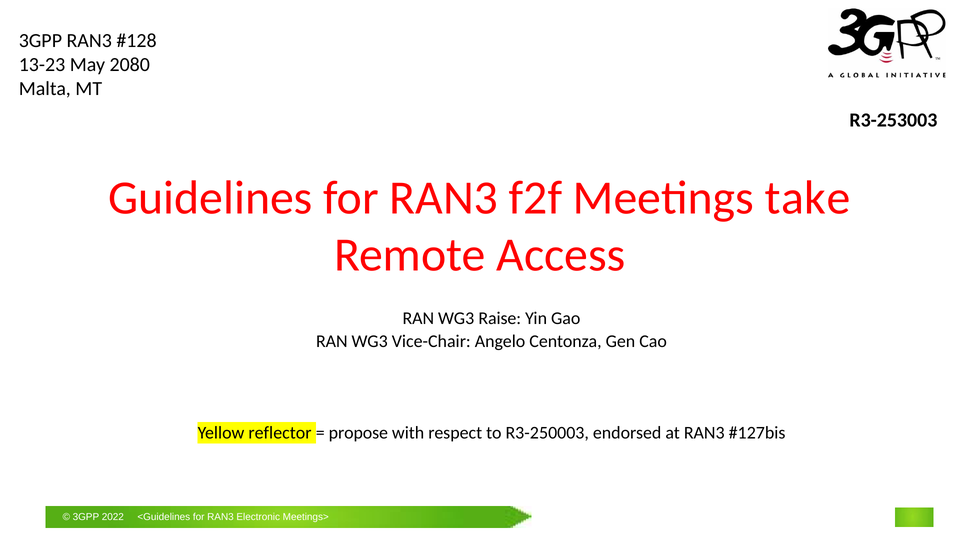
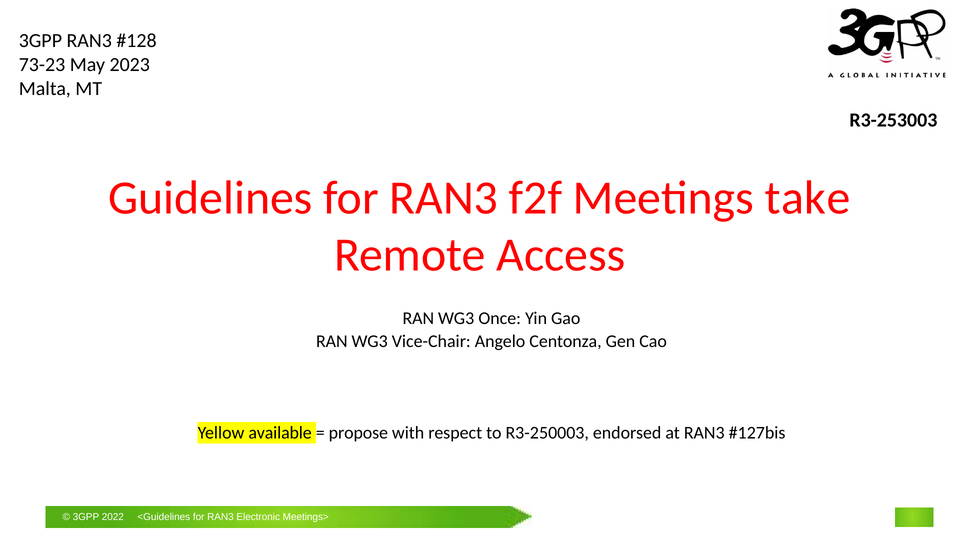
13-23: 13-23 -> 73-23
2080: 2080 -> 2023
Raise: Raise -> Once
reflector: reflector -> available
